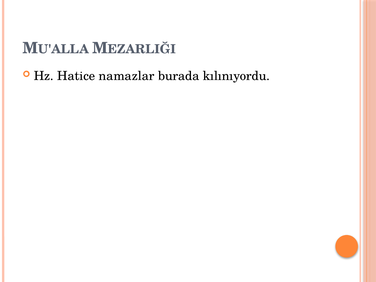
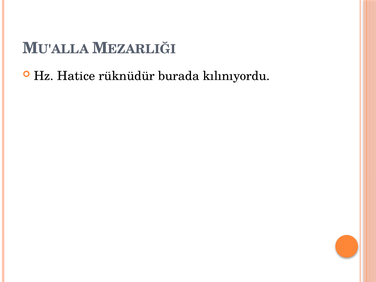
namazlar: namazlar -> rüknüdür
